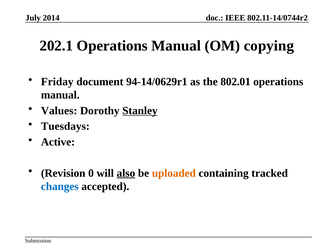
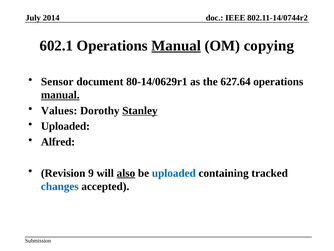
202.1: 202.1 -> 602.1
Manual at (176, 46) underline: none -> present
Friday: Friday -> Sensor
94-14/0629r1: 94-14/0629r1 -> 80-14/0629r1
802.01: 802.01 -> 627.64
manual at (60, 95) underline: none -> present
Tuesdays at (65, 126): Tuesdays -> Uploaded
Active: Active -> Alfred
0: 0 -> 9
uploaded at (174, 173) colour: orange -> blue
